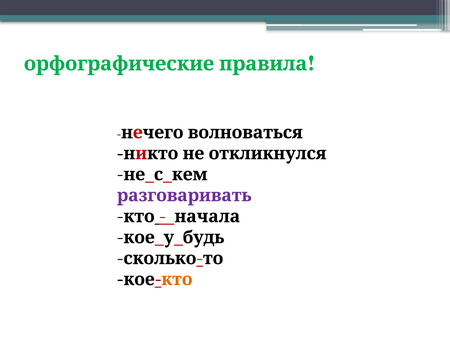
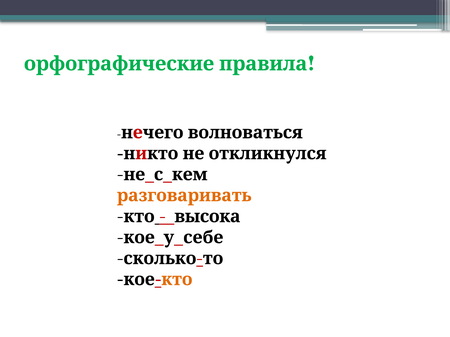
разговаривать colour: purple -> orange
начала: начала -> высока
будь: будь -> себе
